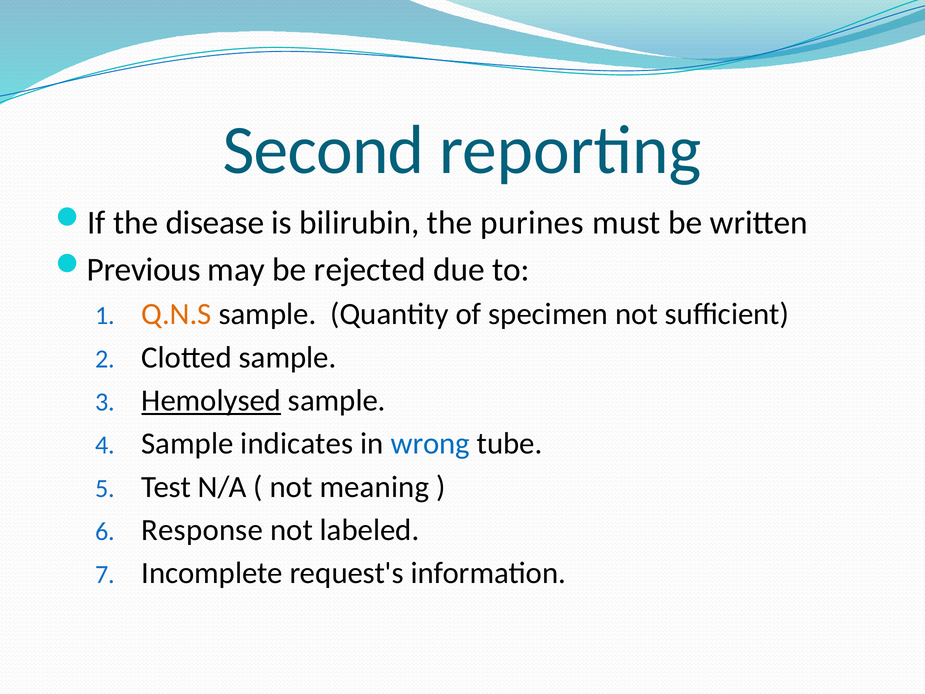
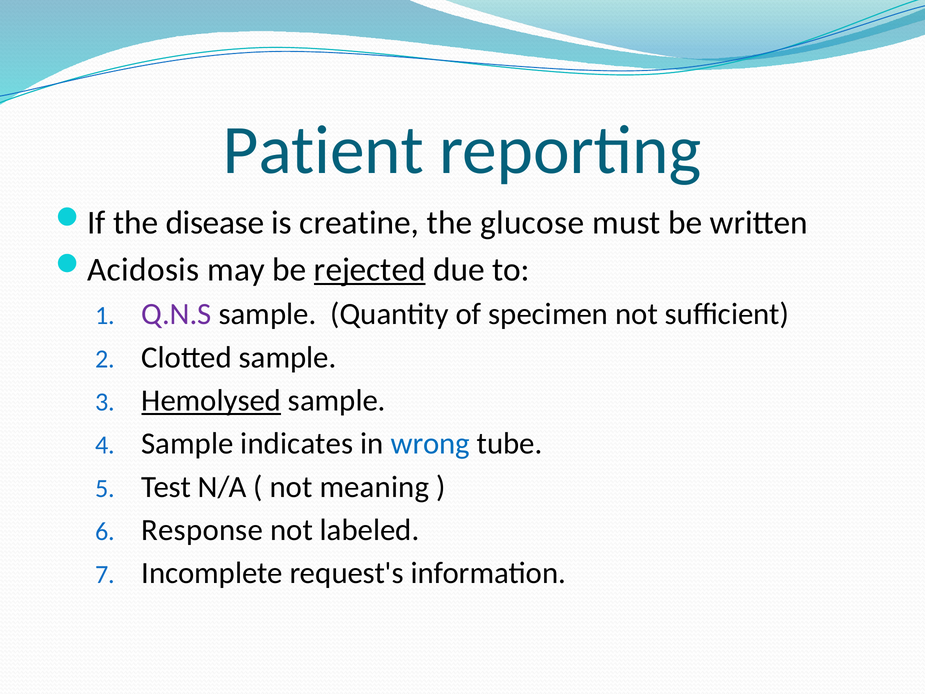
Second: Second -> Patient
bilirubin: bilirubin -> creatine
purines: purines -> glucose
Previous: Previous -> Acidosis
rejected underline: none -> present
Q.N.S colour: orange -> purple
